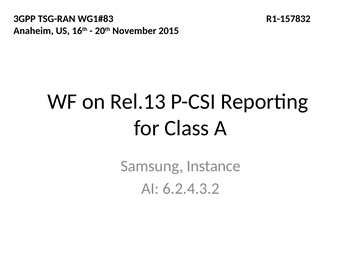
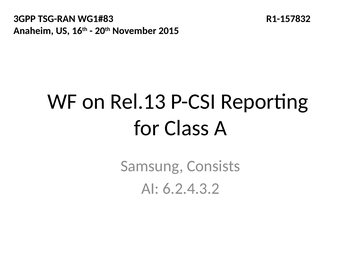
Instance: Instance -> Consists
